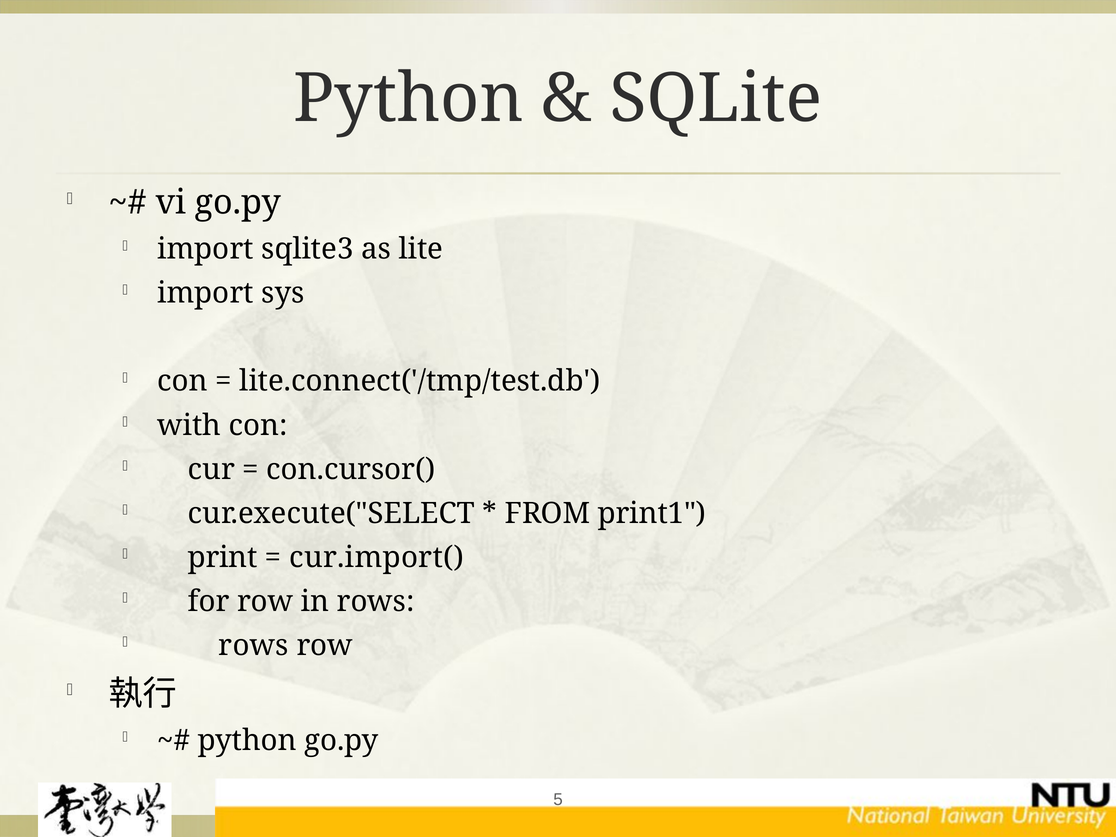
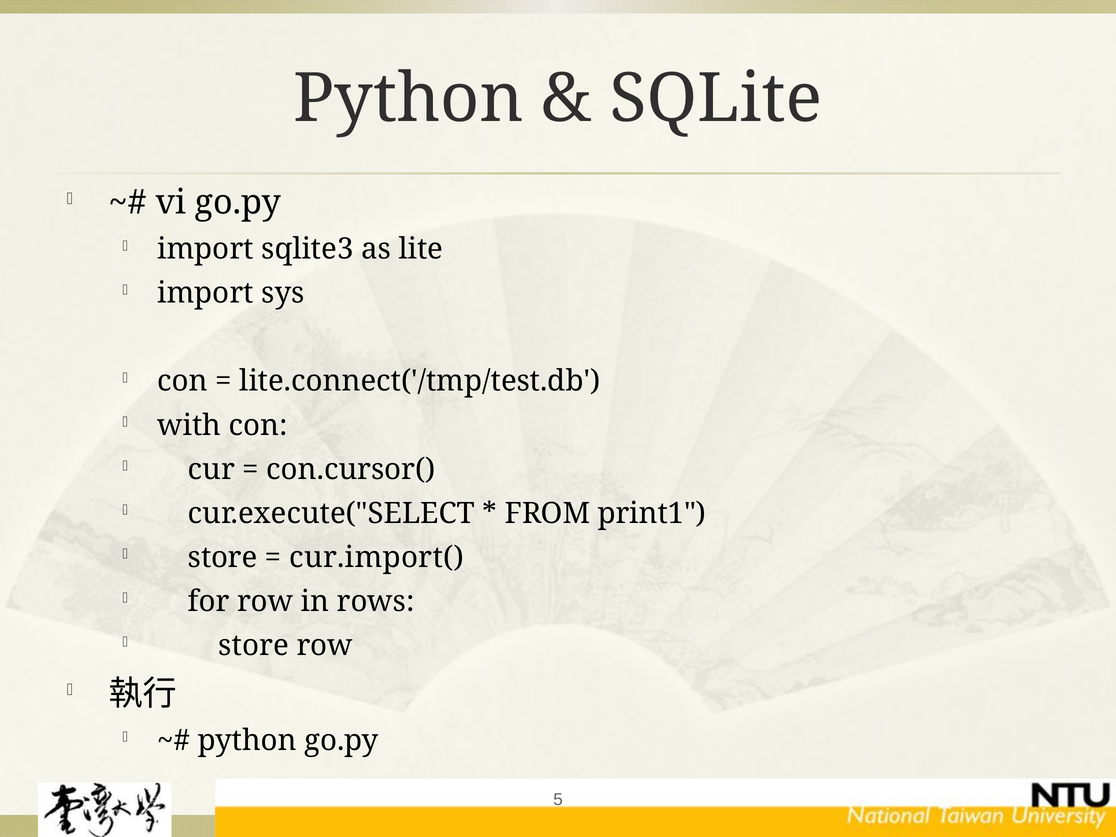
print at (223, 557): print -> store
rows at (254, 645): rows -> store
